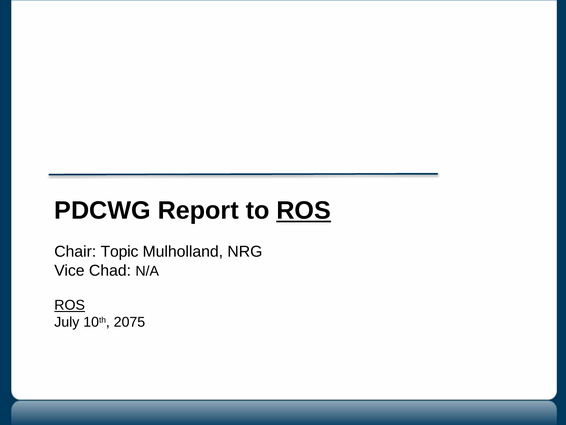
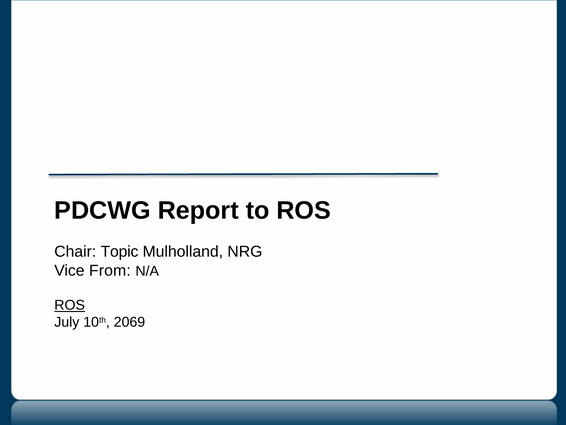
ROS at (304, 210) underline: present -> none
Chad: Chad -> From
2075: 2075 -> 2069
